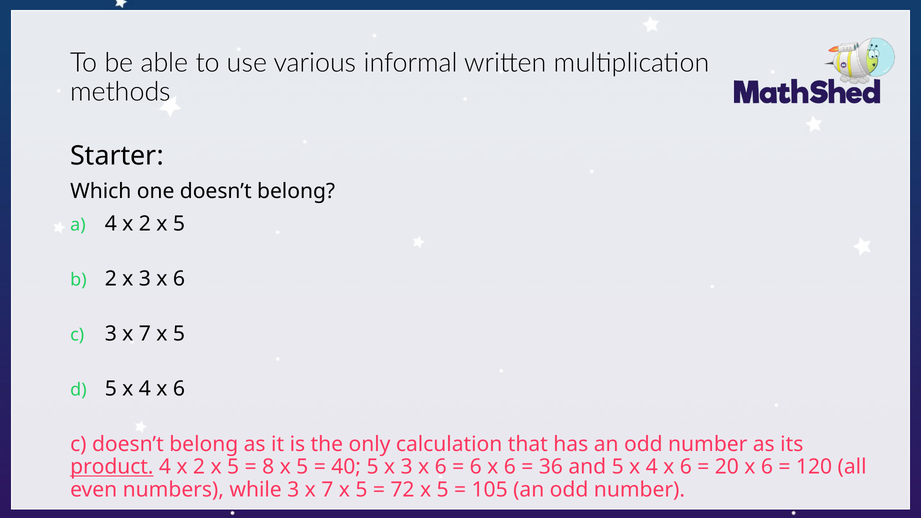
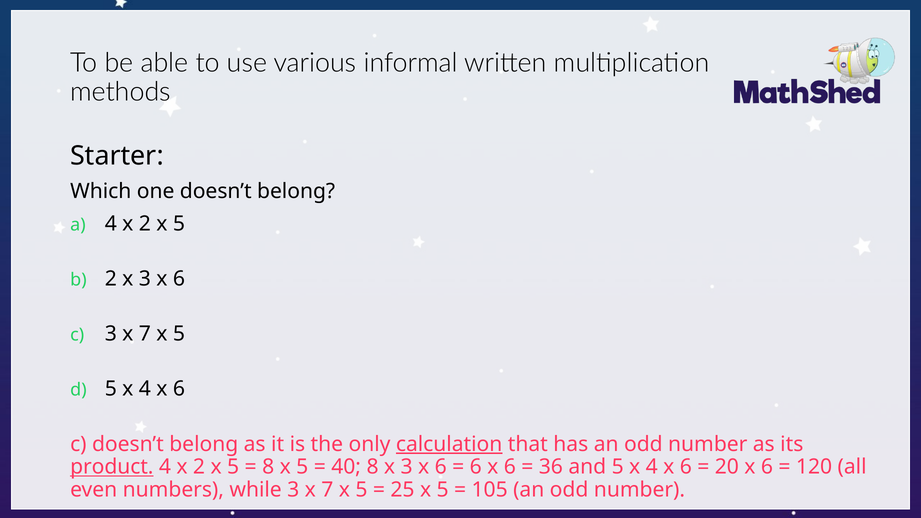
calculation underline: none -> present
40 5: 5 -> 8
72: 72 -> 25
